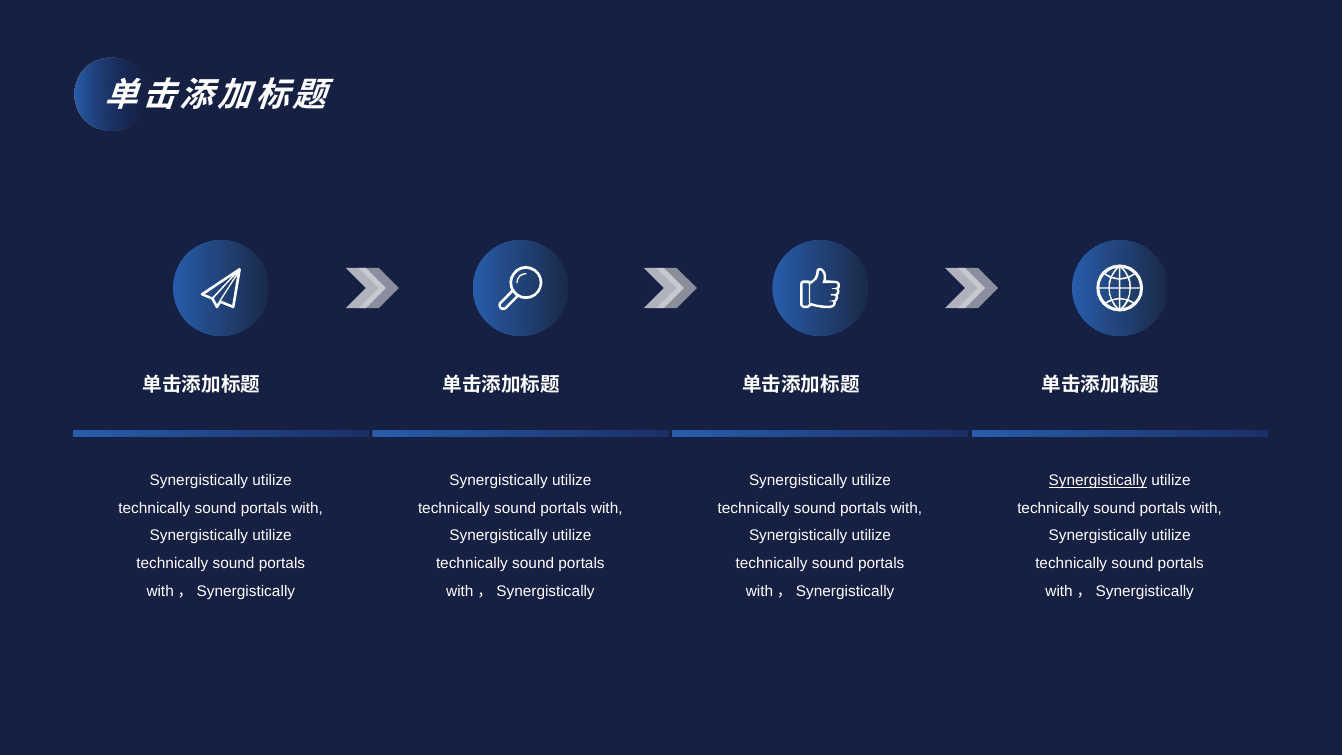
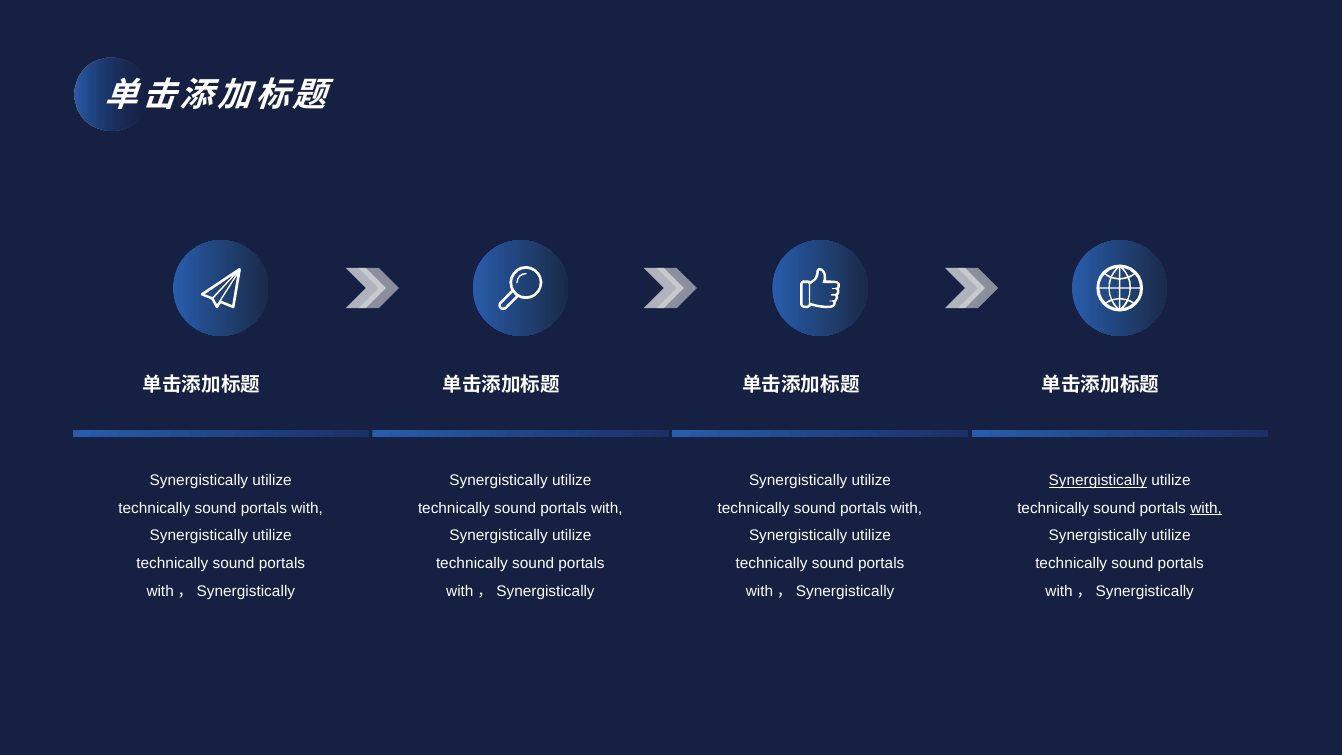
with at (1206, 508) underline: none -> present
